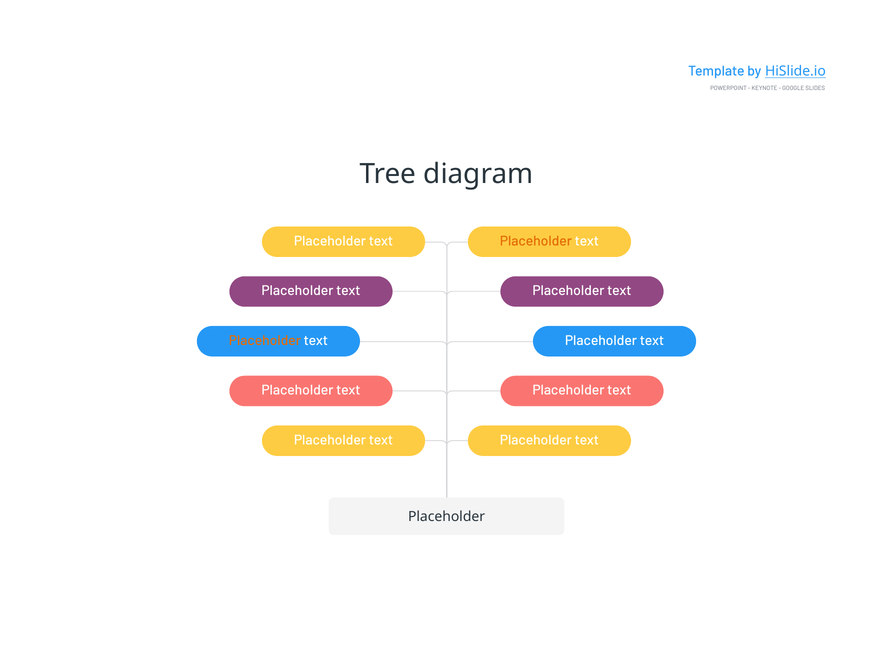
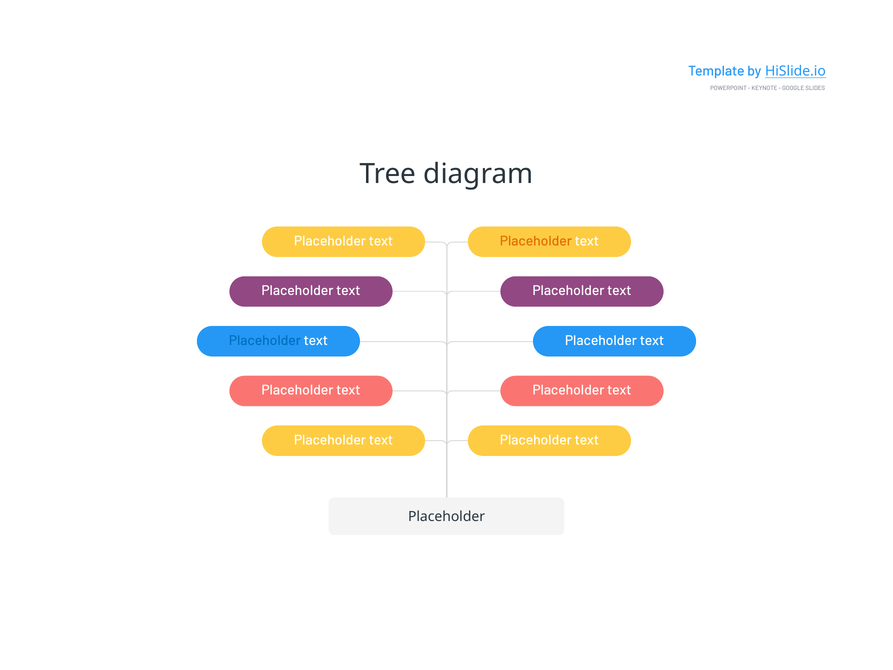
Placeholder at (265, 340) colour: orange -> blue
